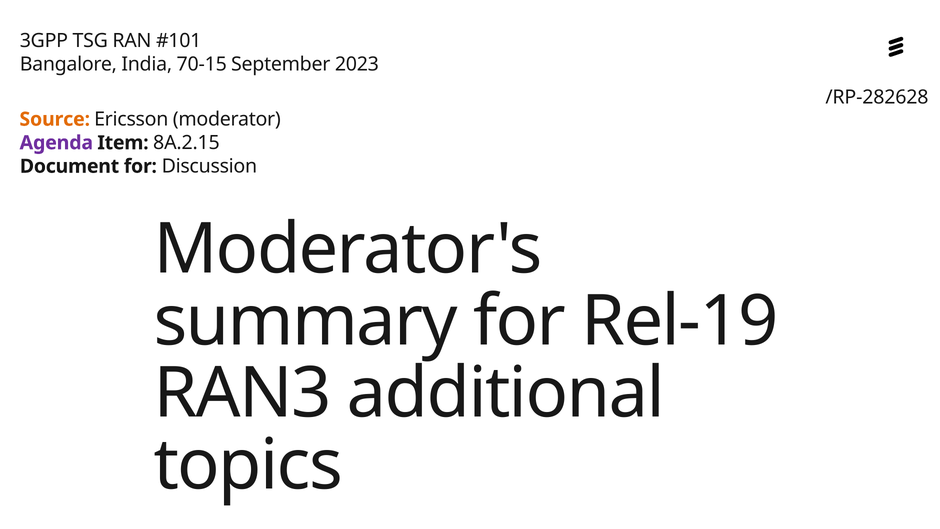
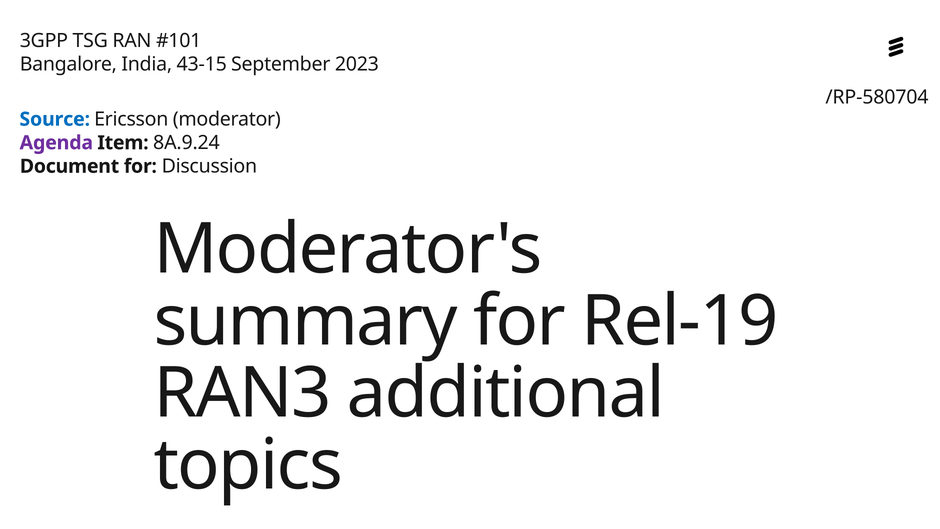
70-15: 70-15 -> 43-15
/RP-282628: /RP-282628 -> /RP-580704
Source colour: orange -> blue
8A.2.15: 8A.2.15 -> 8A.9.24
